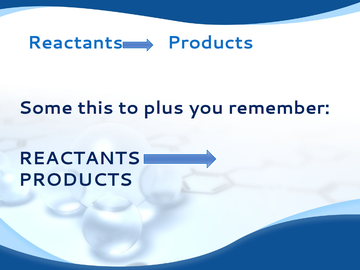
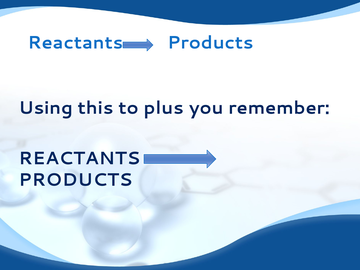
Some: Some -> Using
